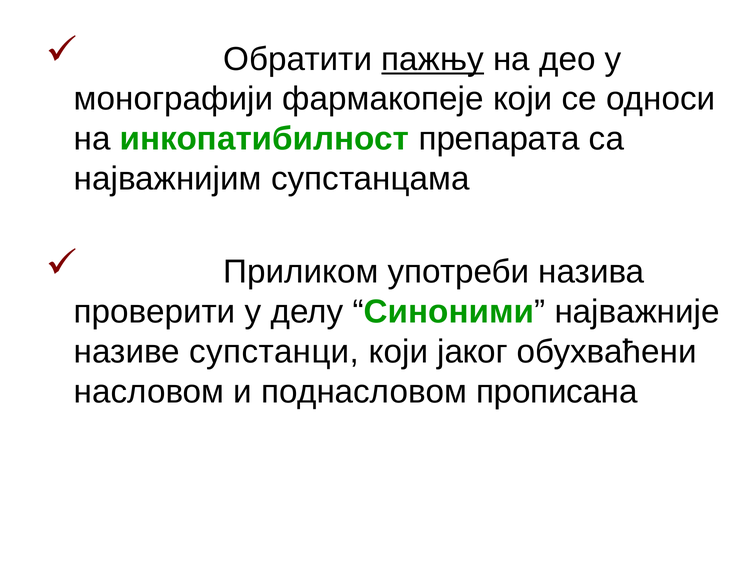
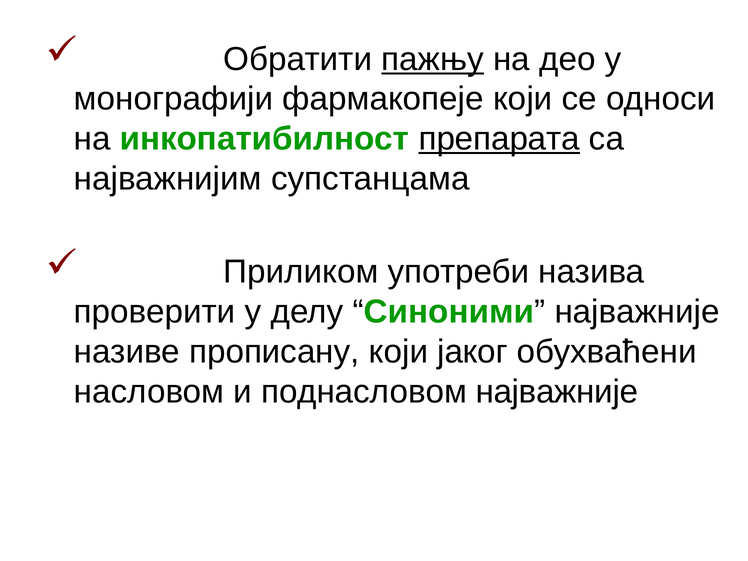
препарата underline: none -> present
супстанци: супстанци -> прописану
поднасловом прописана: прописана -> најважније
